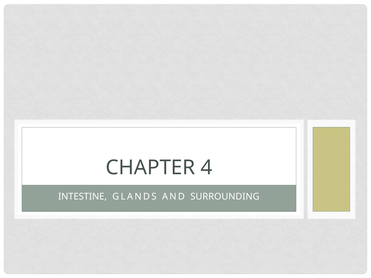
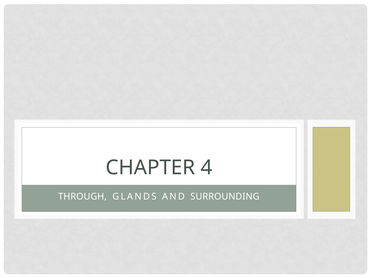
INTESTINE: INTESTINE -> THROUGH
